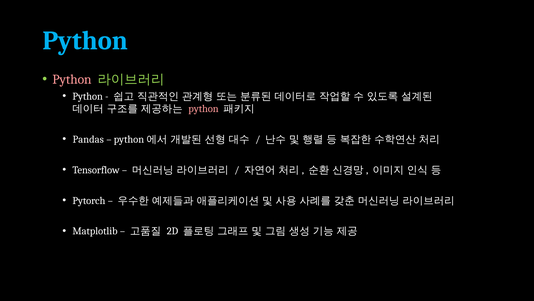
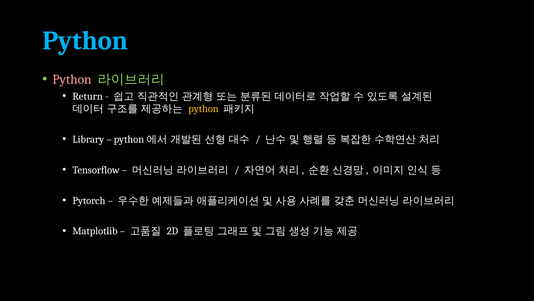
Python at (88, 96): Python -> Return
python at (204, 109) colour: pink -> yellow
Pandas: Pandas -> Library
